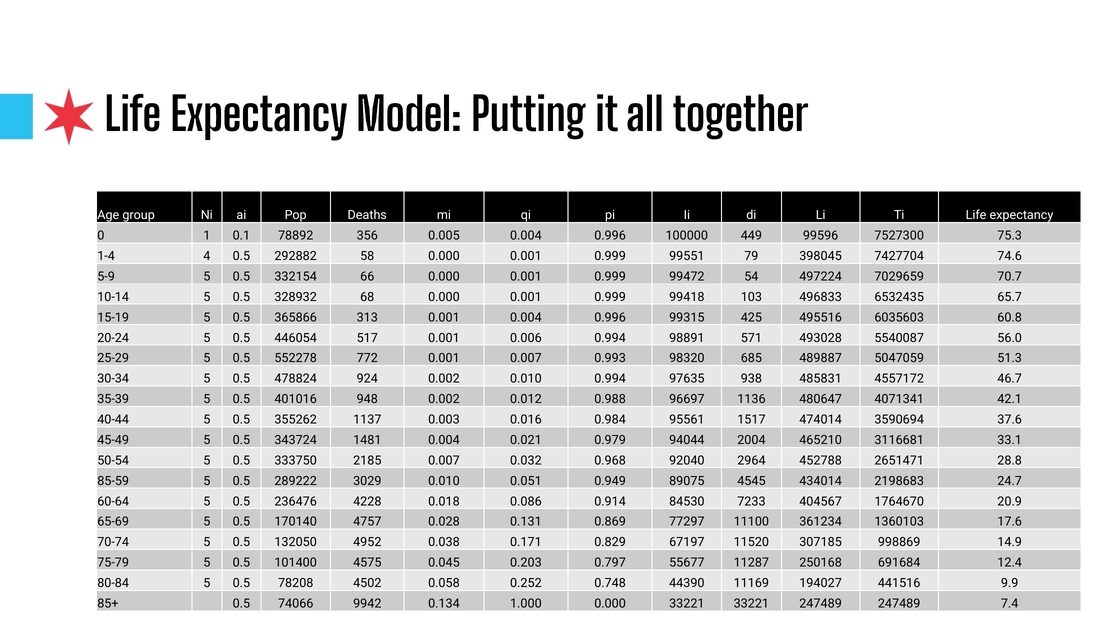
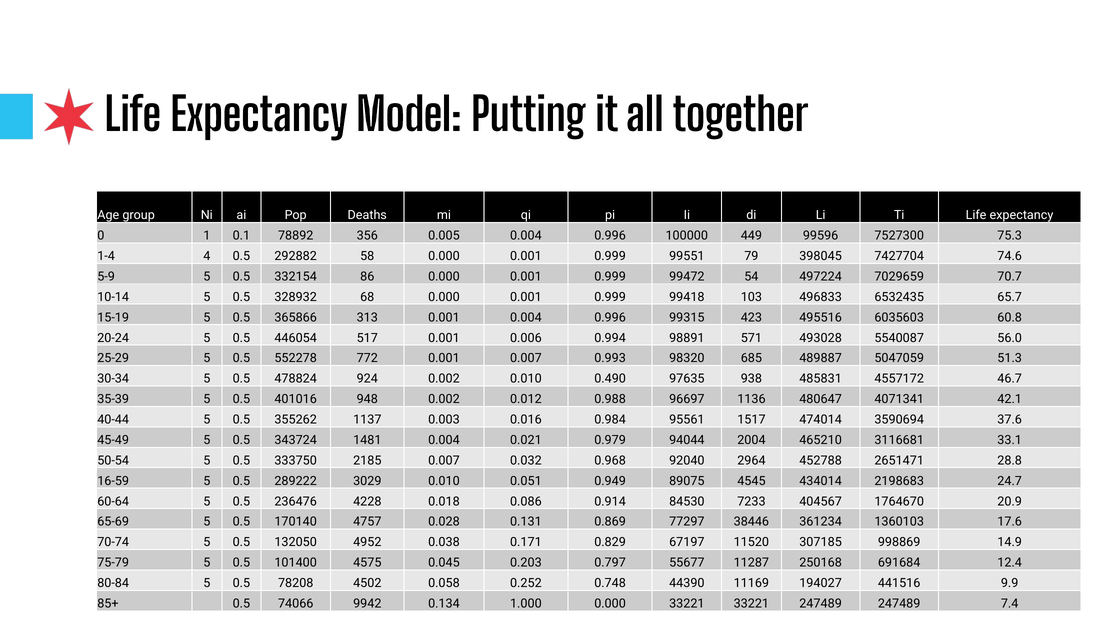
66: 66 -> 86
425: 425 -> 423
0.010 0.994: 0.994 -> 0.490
85-59: 85-59 -> 16-59
11100: 11100 -> 38446
